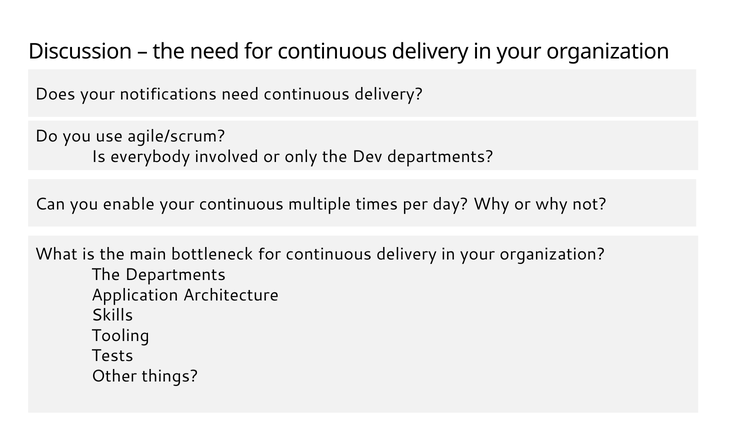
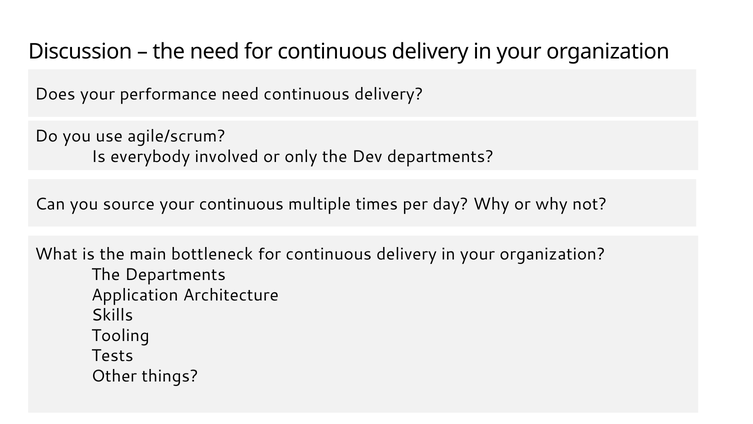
notifications: notifications -> performance
enable: enable -> source
